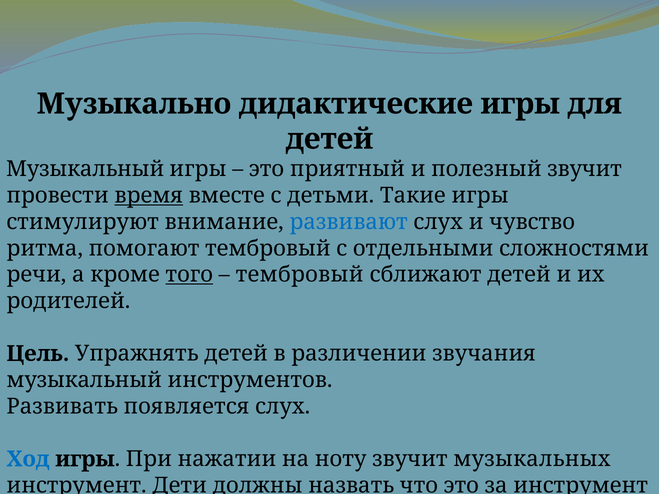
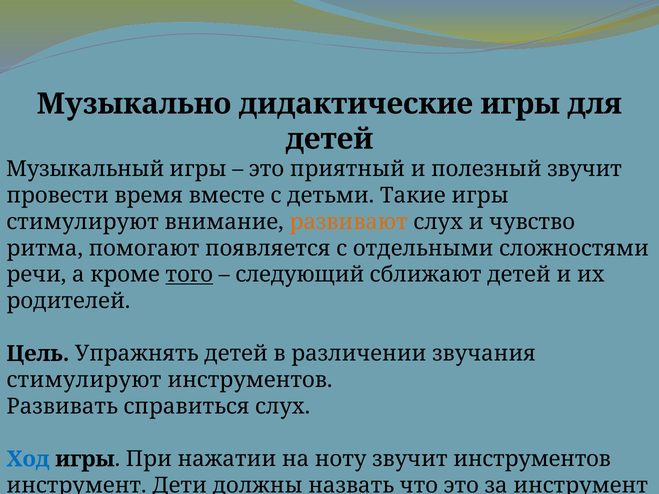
время underline: present -> none
развивают colour: blue -> orange
помогают тембровый: тембровый -> появляется
тембровый at (300, 275): тембровый -> следующий
музыкальный at (84, 380): музыкальный -> стимулируют
Развивать появляется: появляется -> справиться
звучит музыкальных: музыкальных -> инструментов
